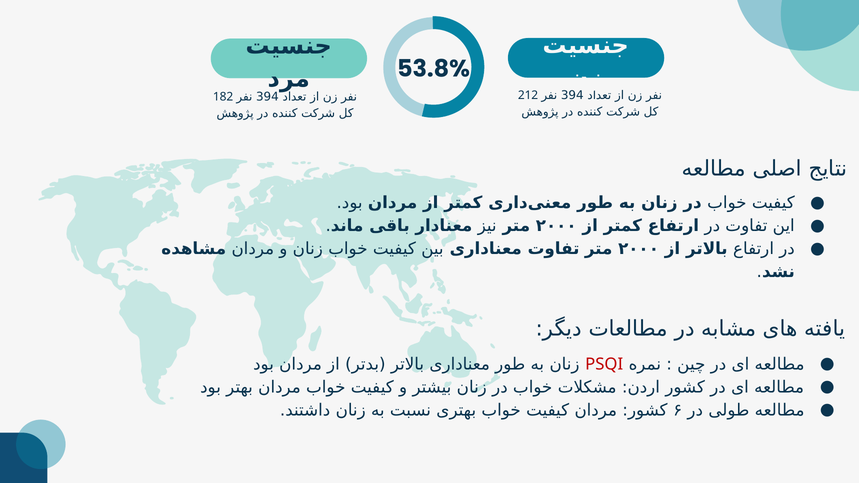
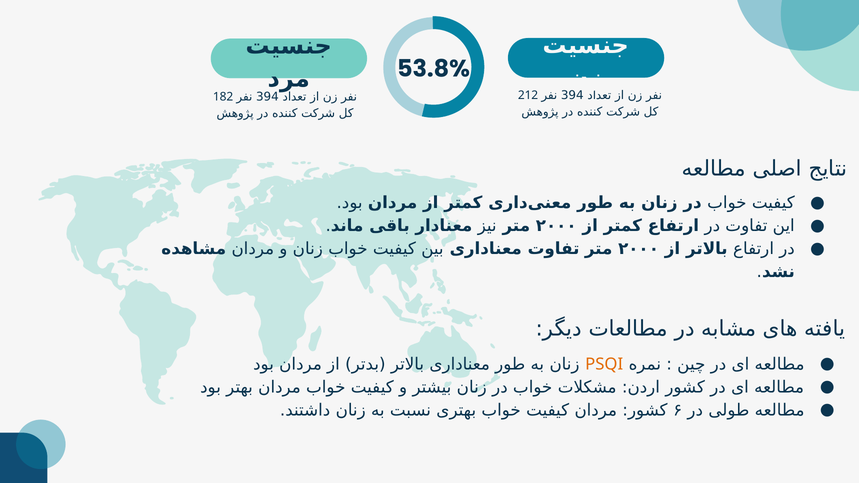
PSQI colour: red -> orange
